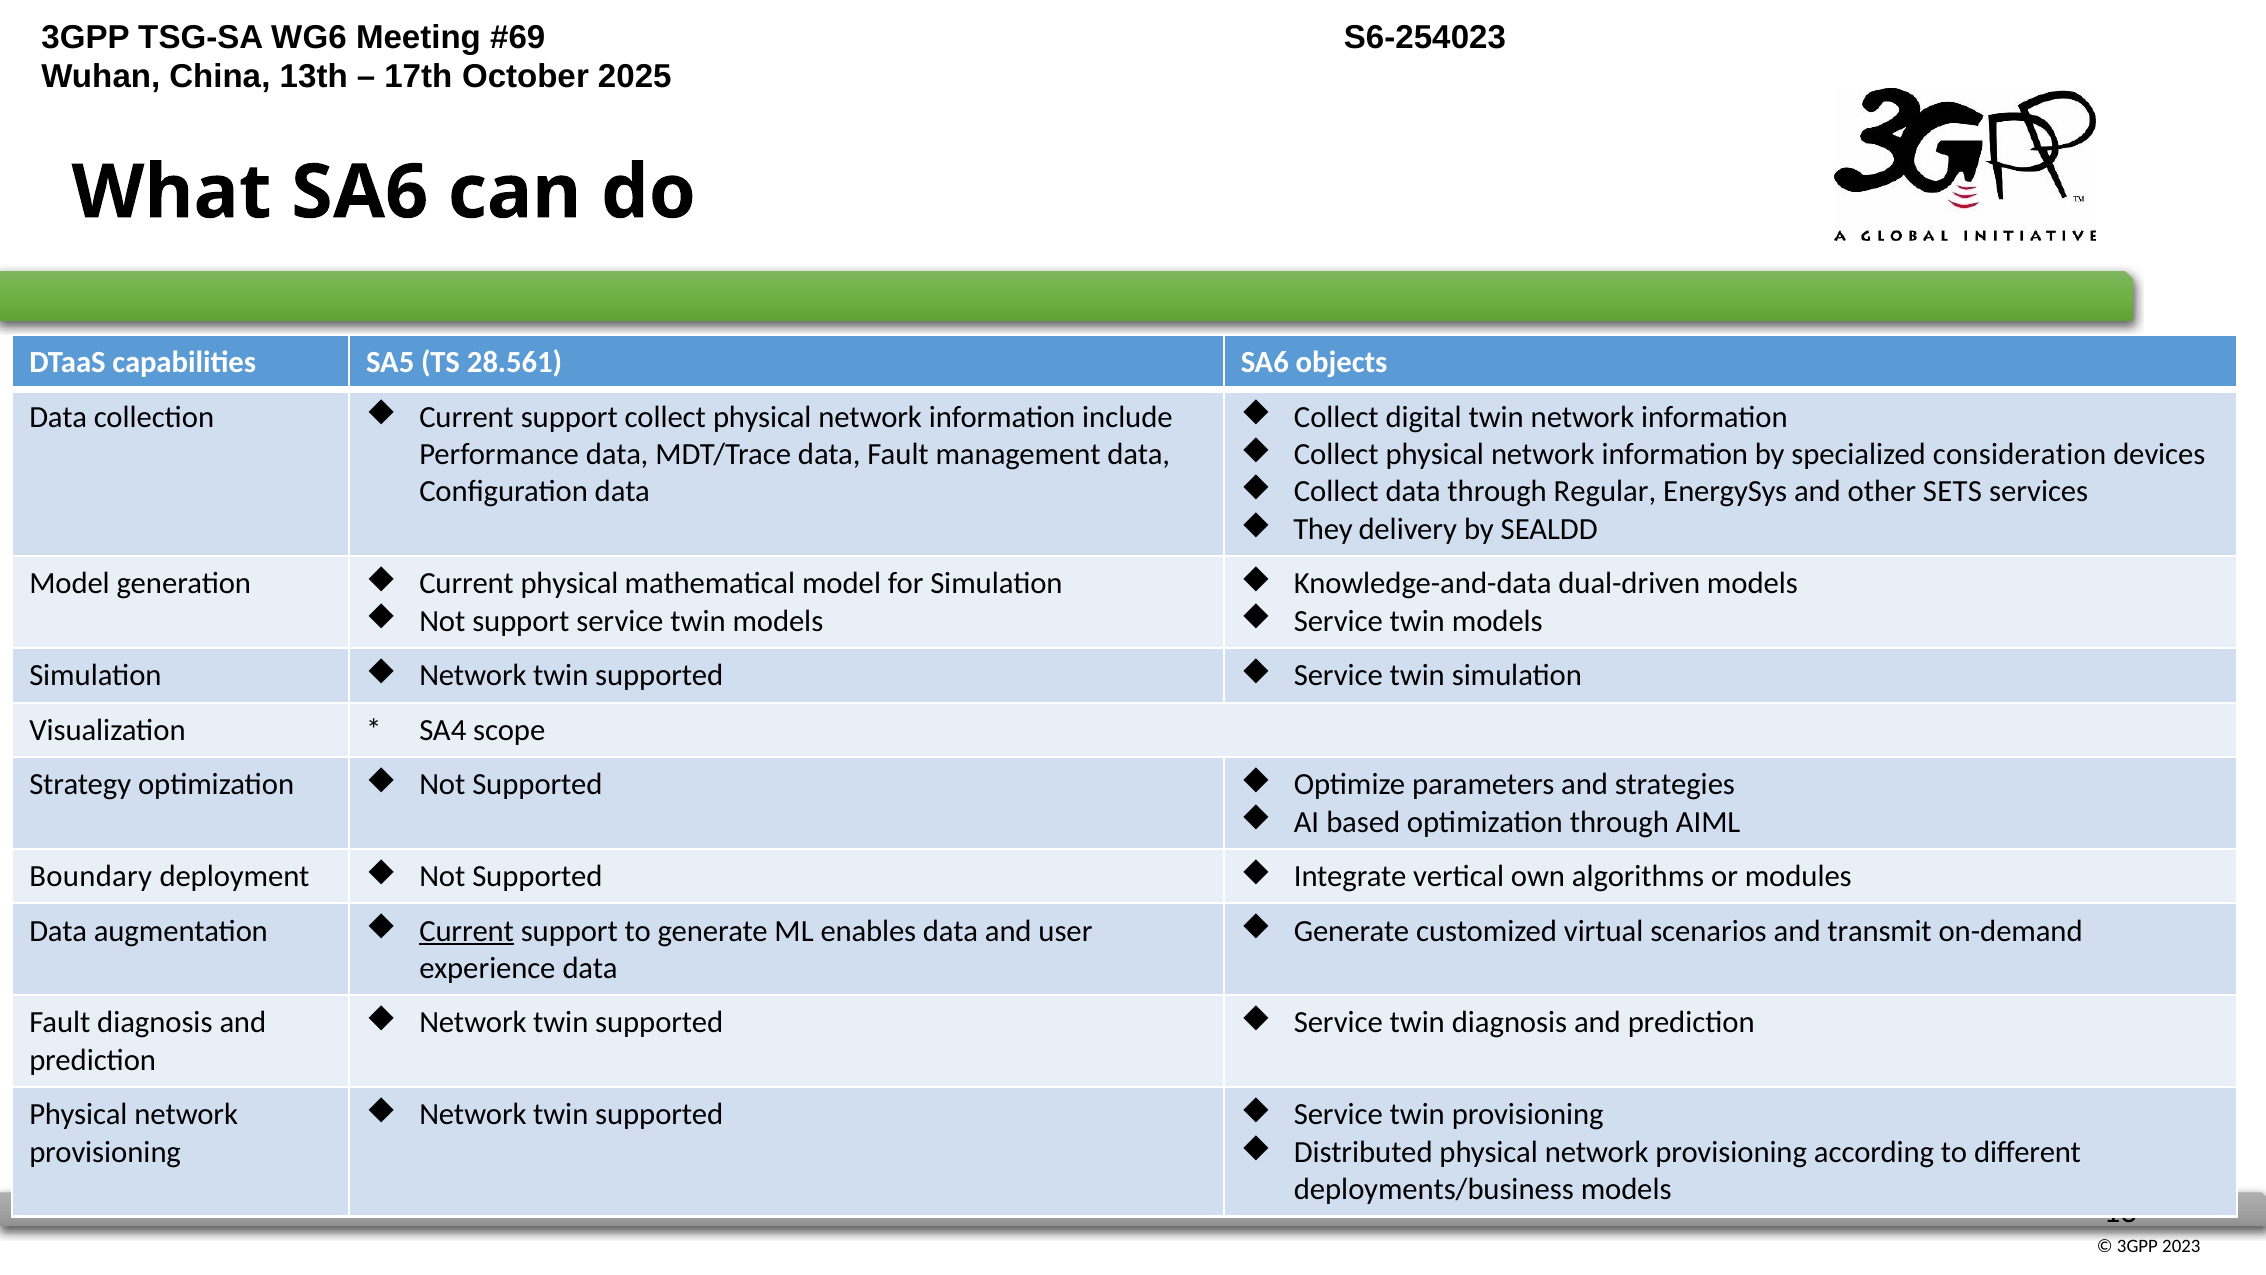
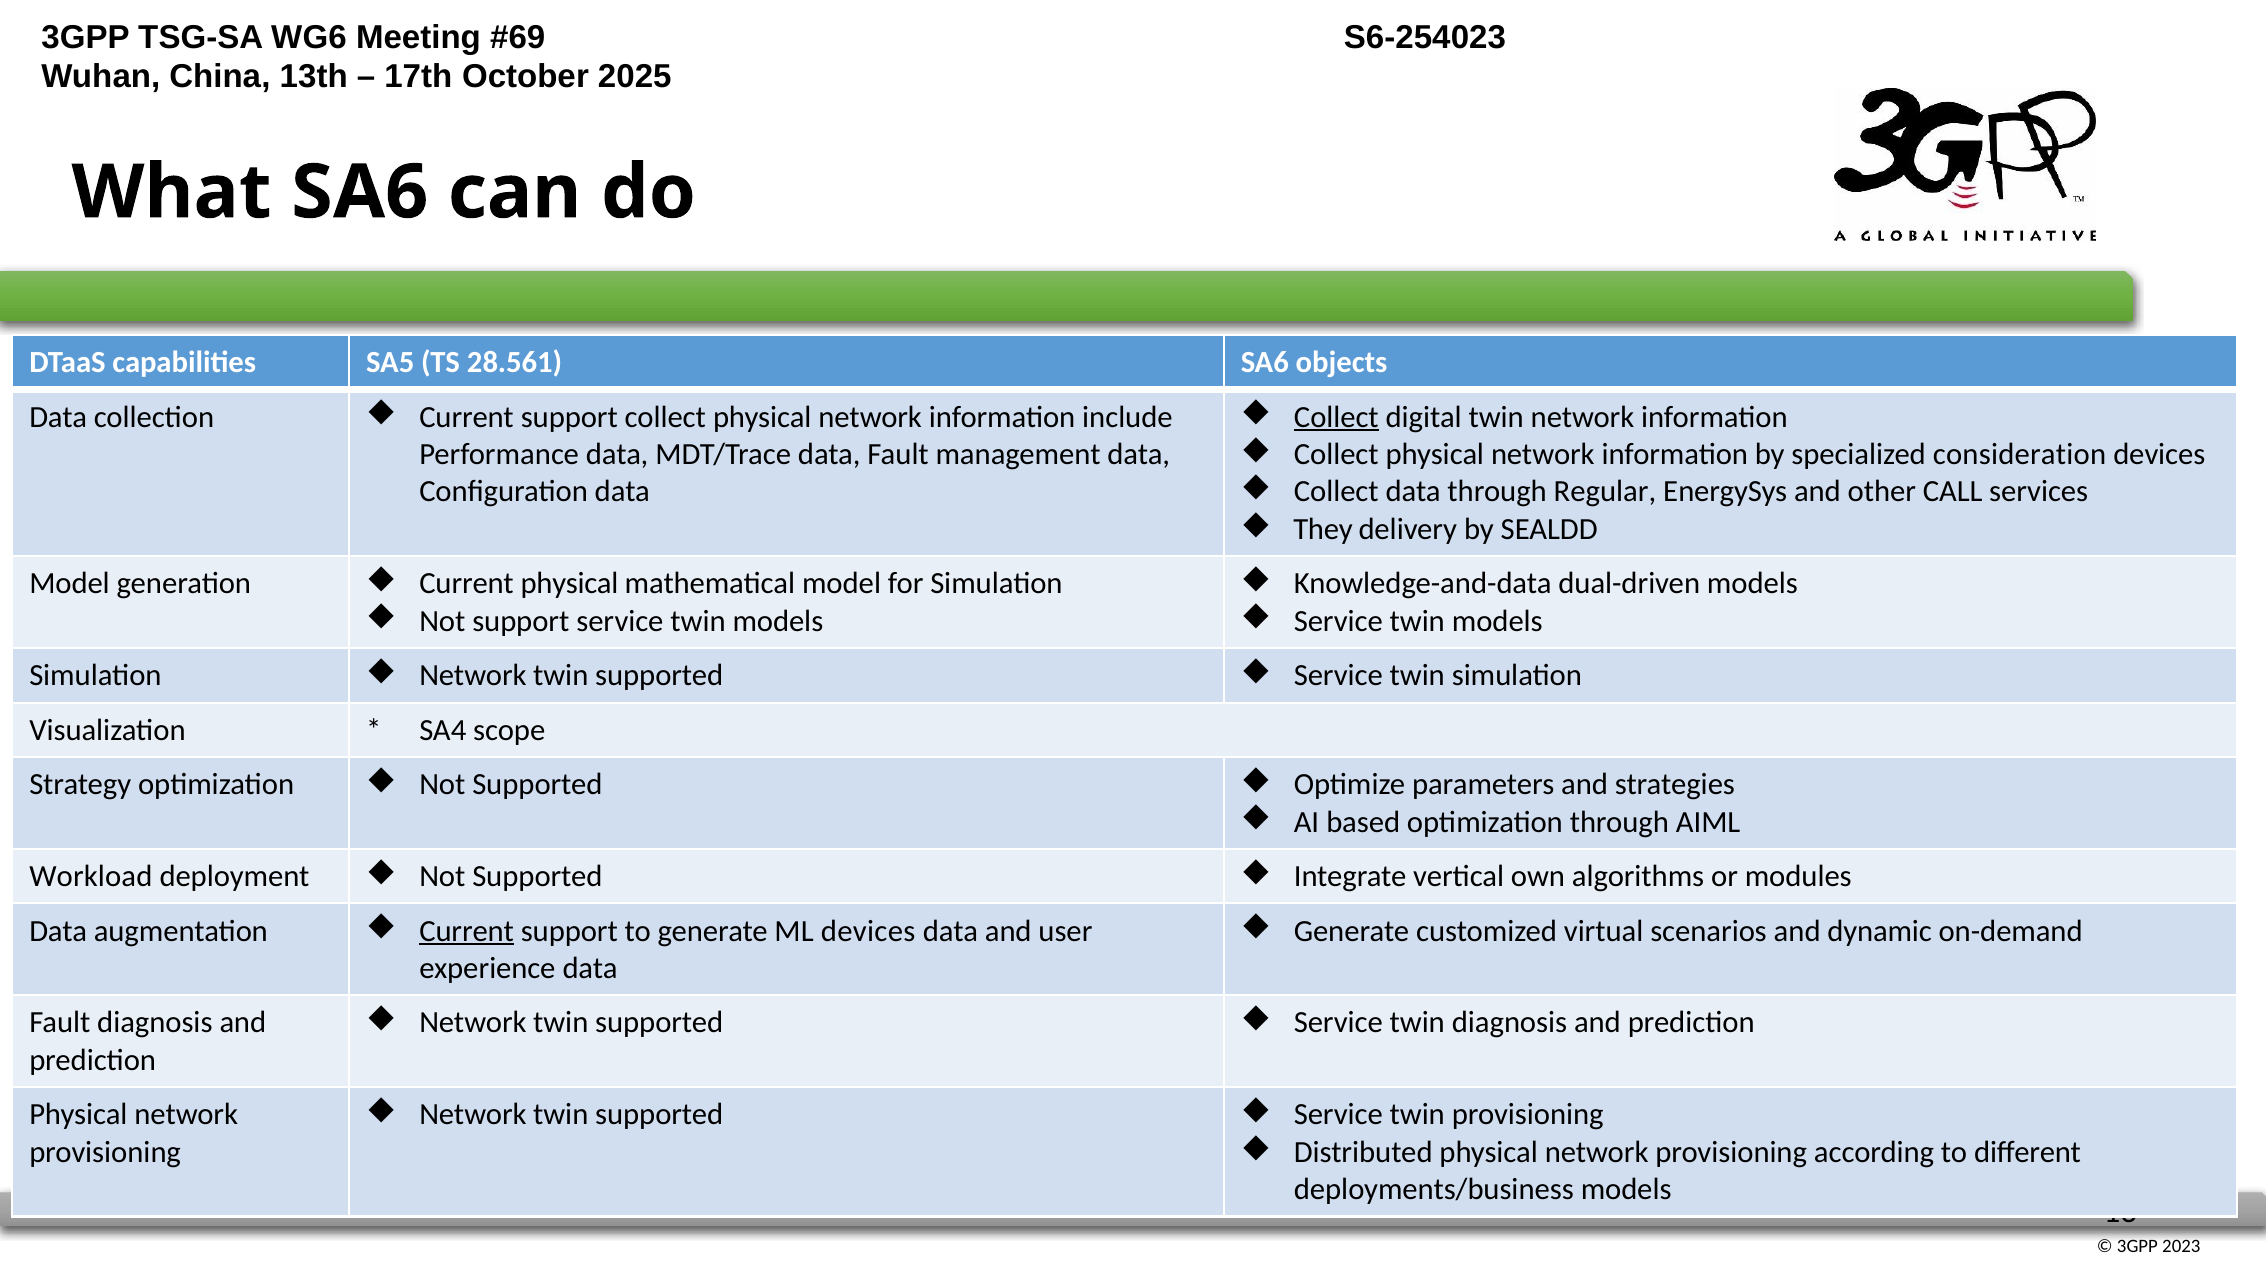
Collect at (1336, 417) underline: none -> present
SETS: SETS -> CALL
Boundary: Boundary -> Workload
transmit: transmit -> dynamic
ML enables: enables -> devices
